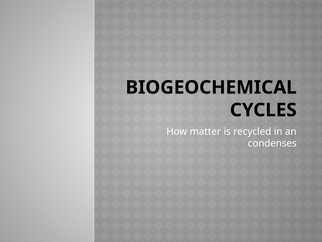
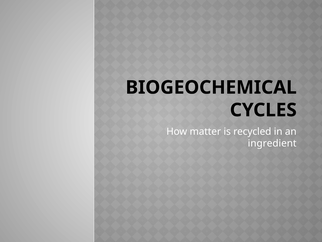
condenses: condenses -> ingredient
